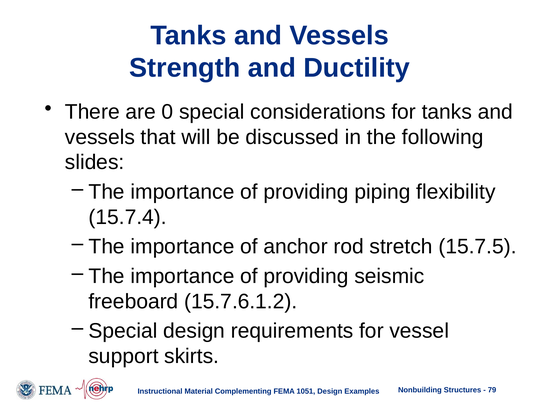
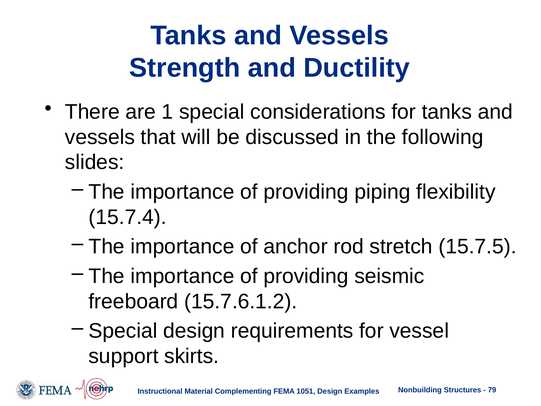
0: 0 -> 1
